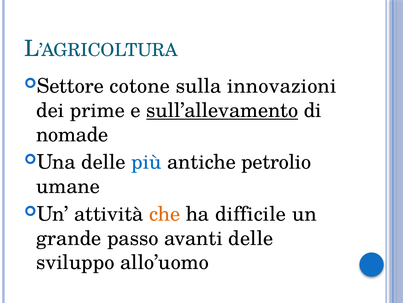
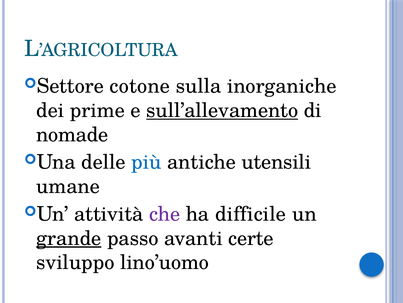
innovazioni: innovazioni -> inorganiche
petrolio: petrolio -> utensili
che colour: orange -> purple
grande underline: none -> present
avanti delle: delle -> certe
allo’uomo: allo’uomo -> lino’uomo
